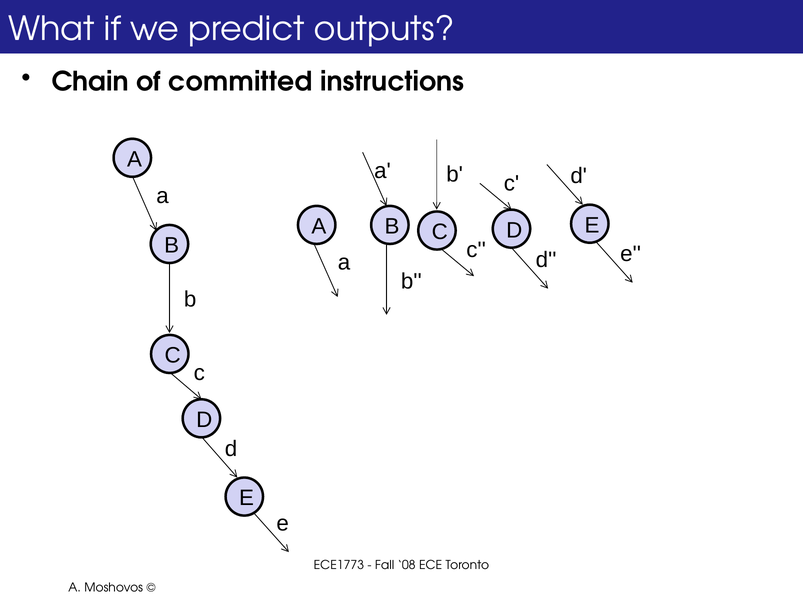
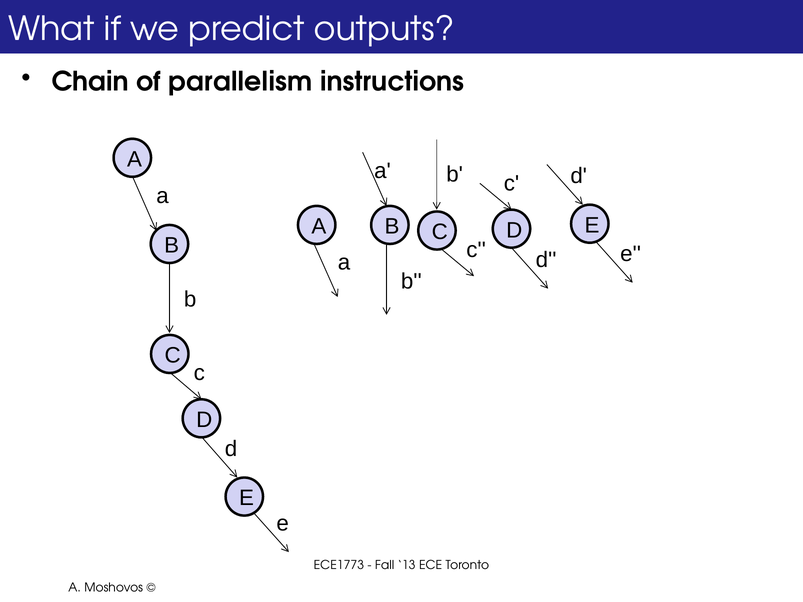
committed: committed -> parallelism
08: 08 -> 13
